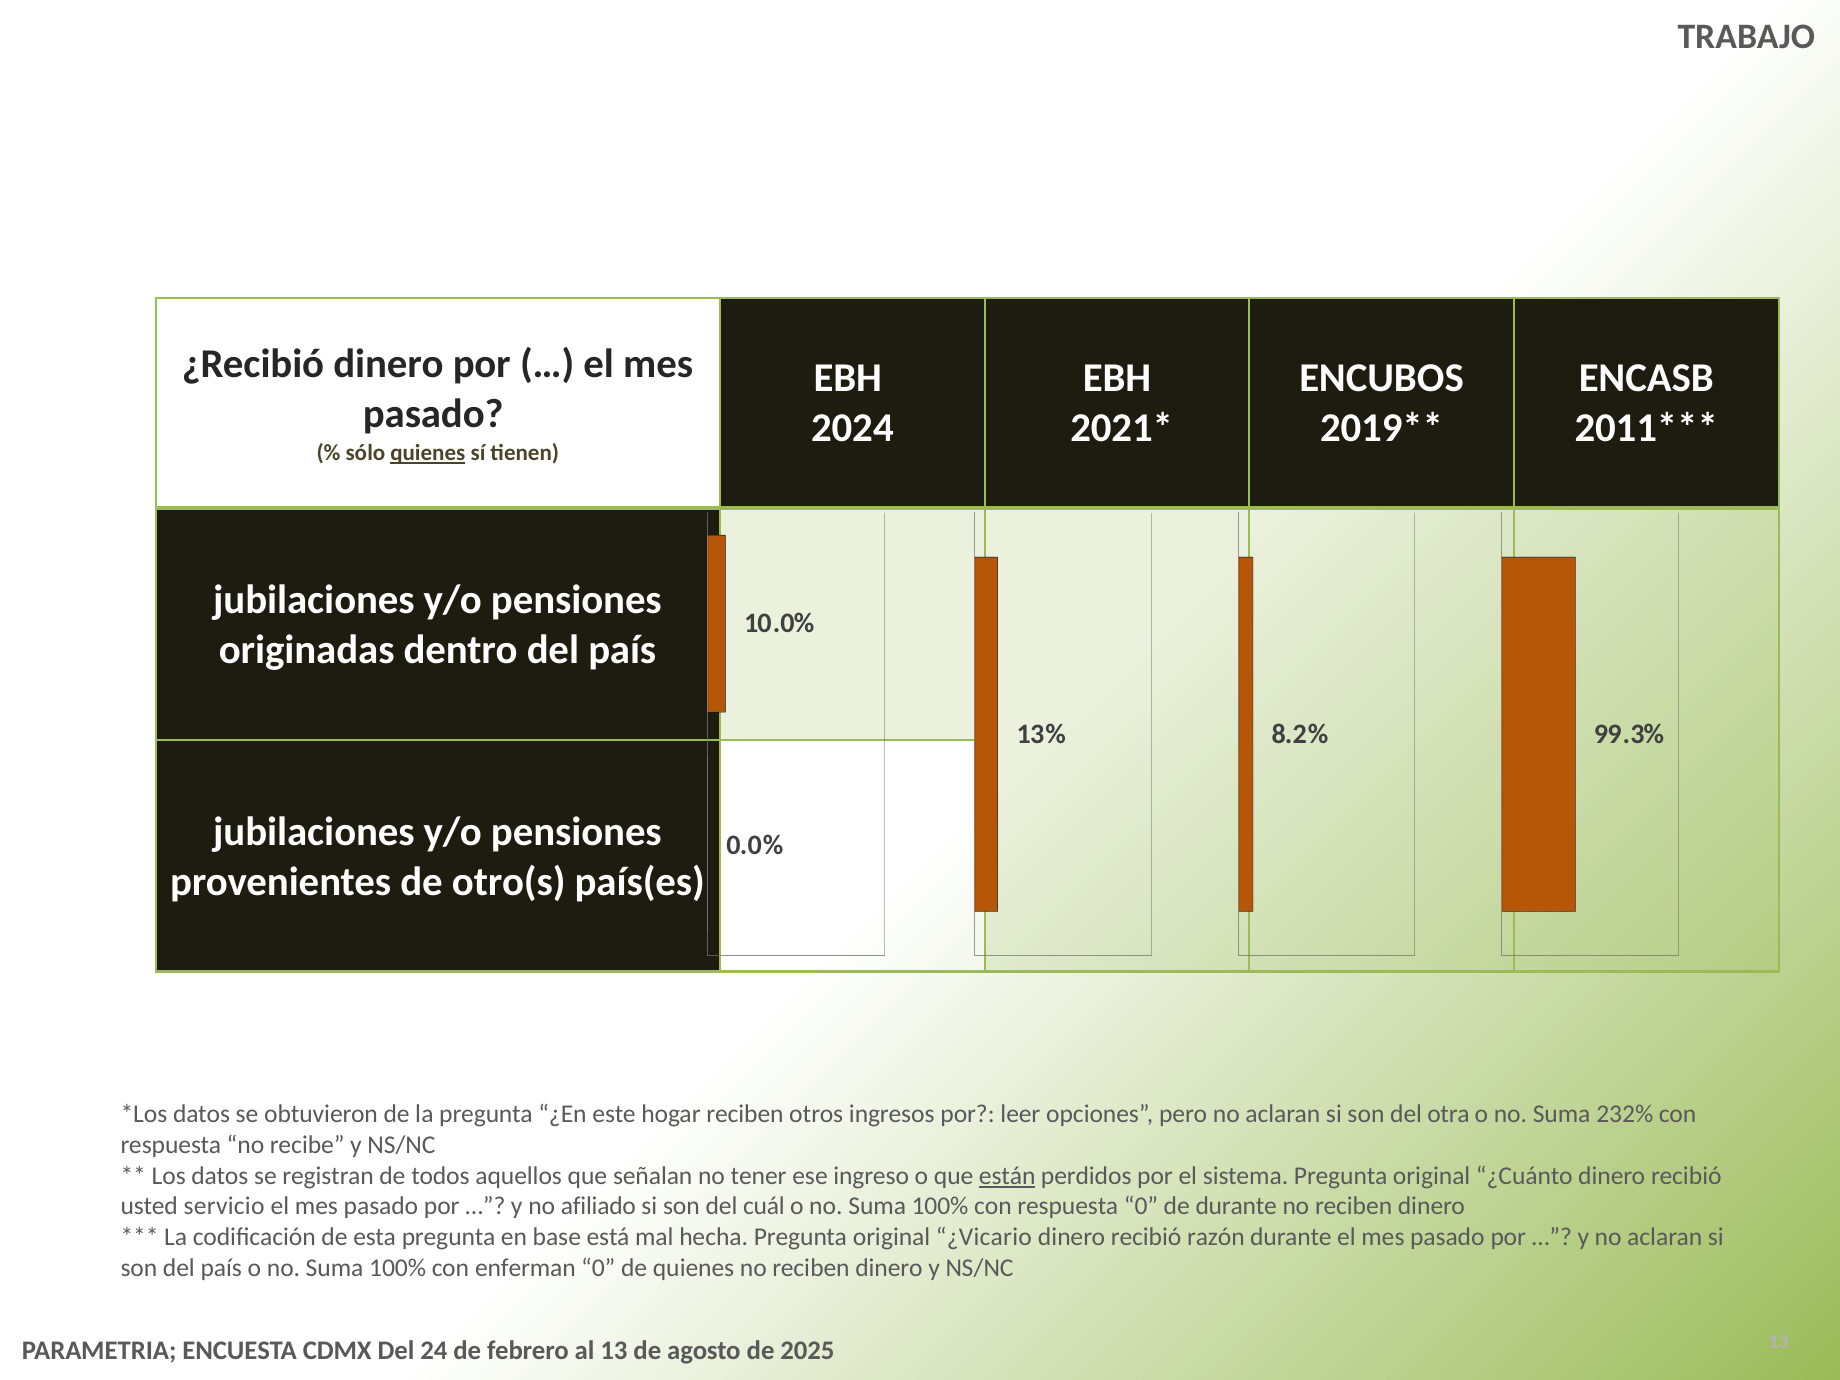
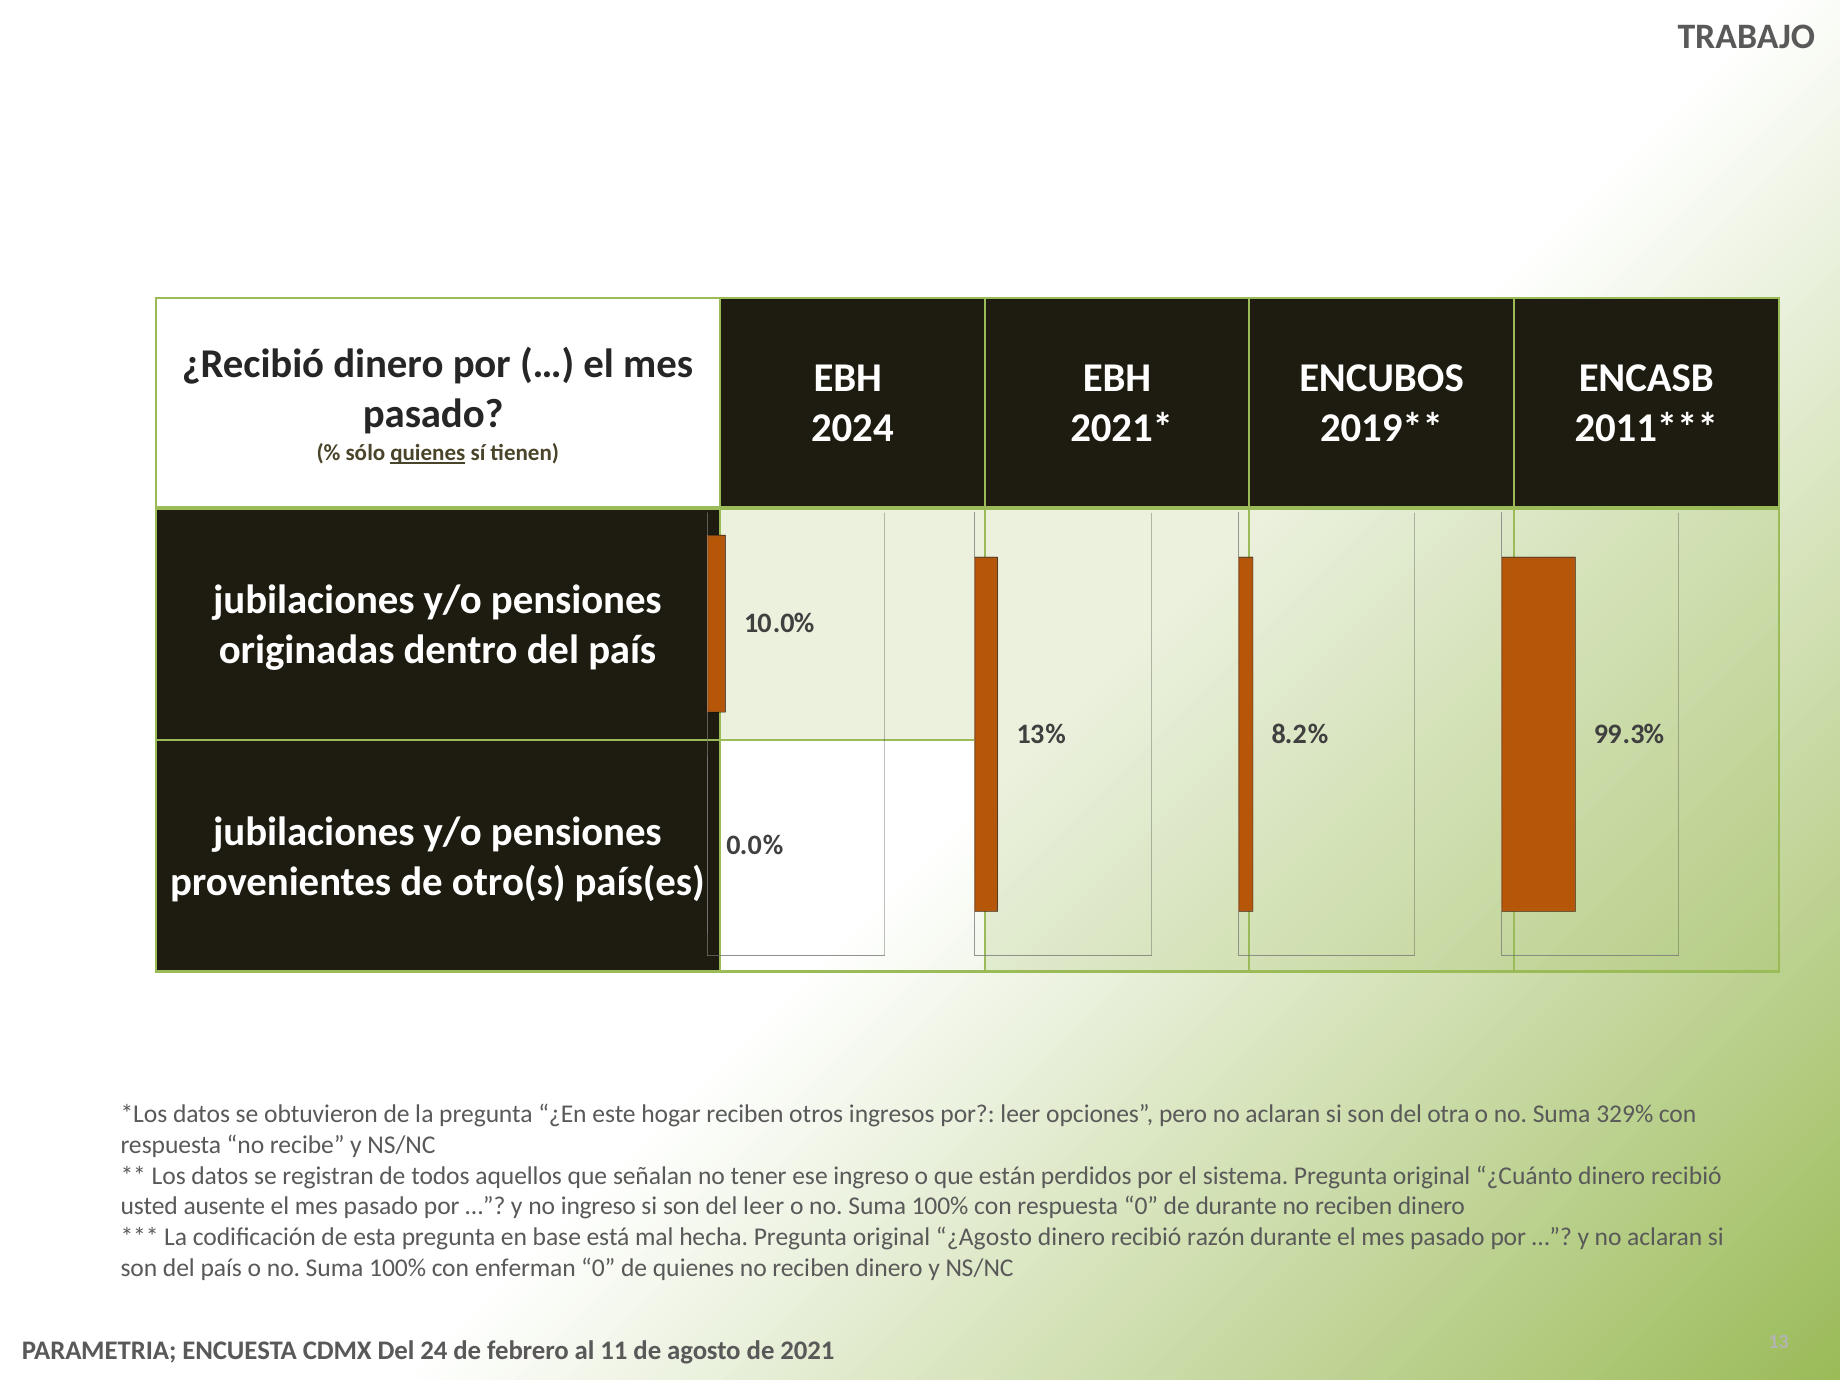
232%: 232% -> 329%
están underline: present -> none
servicio: servicio -> ausente
no afiliado: afiliado -> ingreso
del cuál: cuál -> leer
¿Vicario: ¿Vicario -> ¿Agosto
al 13: 13 -> 11
2025: 2025 -> 2021
